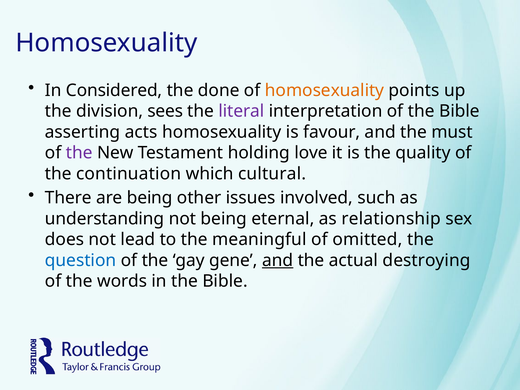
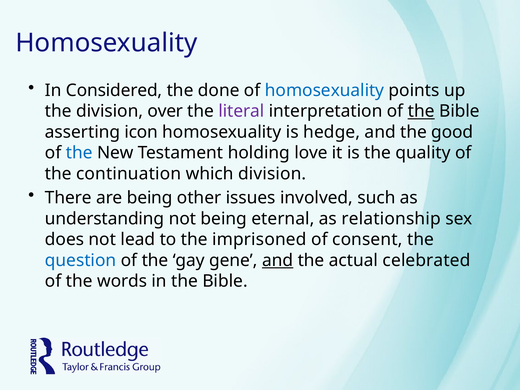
homosexuality at (325, 90) colour: orange -> blue
sees: sees -> over
the at (421, 111) underline: none -> present
acts: acts -> icon
favour: favour -> hedge
must: must -> good
the at (79, 153) colour: purple -> blue
which cultural: cultural -> division
meaningful: meaningful -> imprisoned
omitted: omitted -> consent
destroying: destroying -> celebrated
